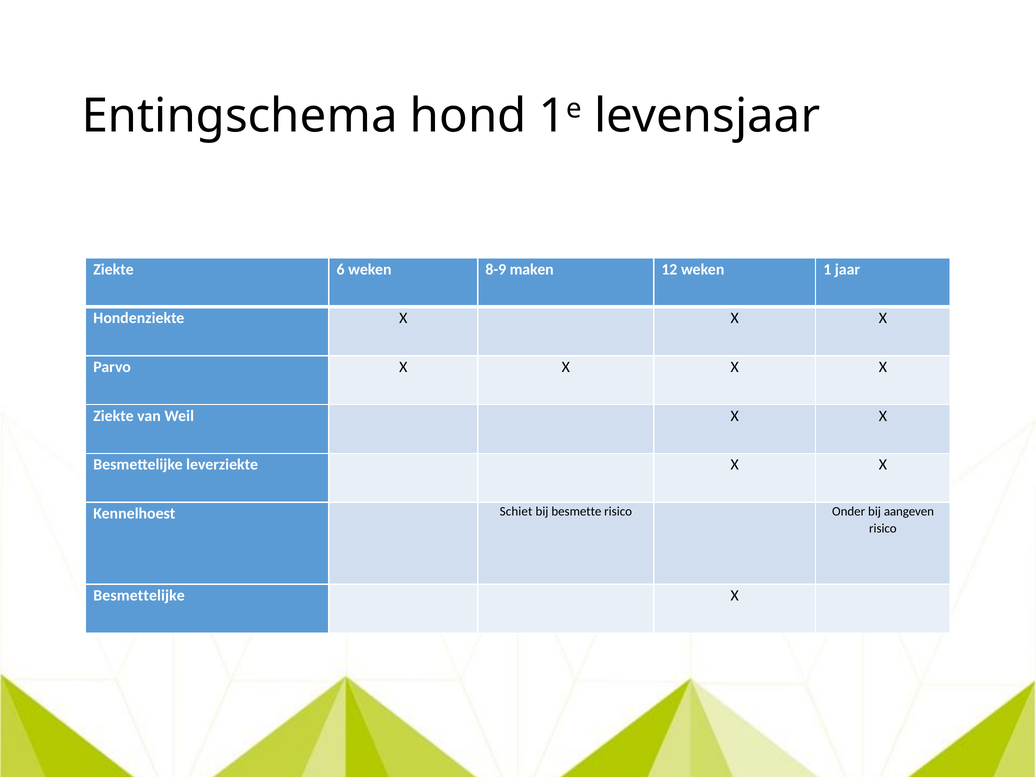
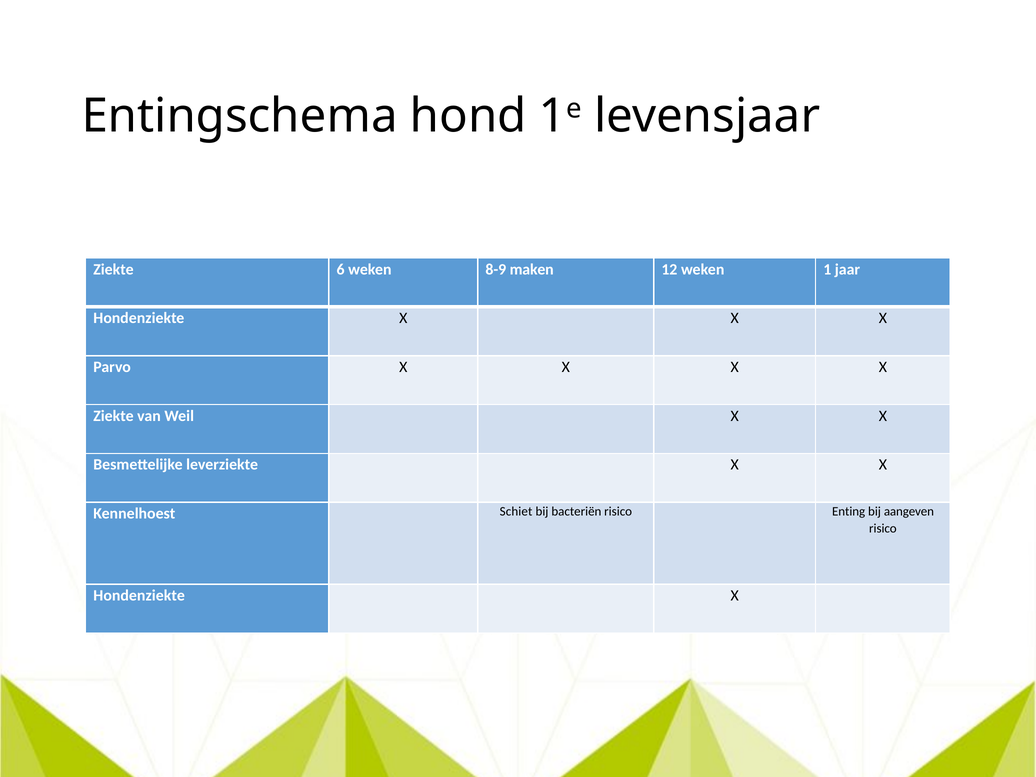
besmette: besmette -> bacteriën
Onder: Onder -> Enting
Besmettelijke at (139, 595): Besmettelijke -> Hondenziekte
